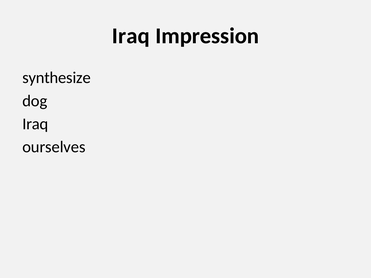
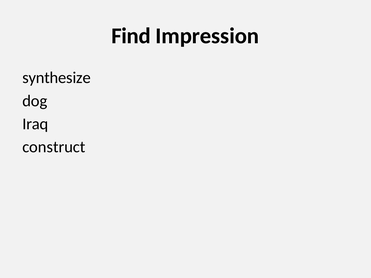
Iraq at (131, 36): Iraq -> Find
ourselves: ourselves -> construct
